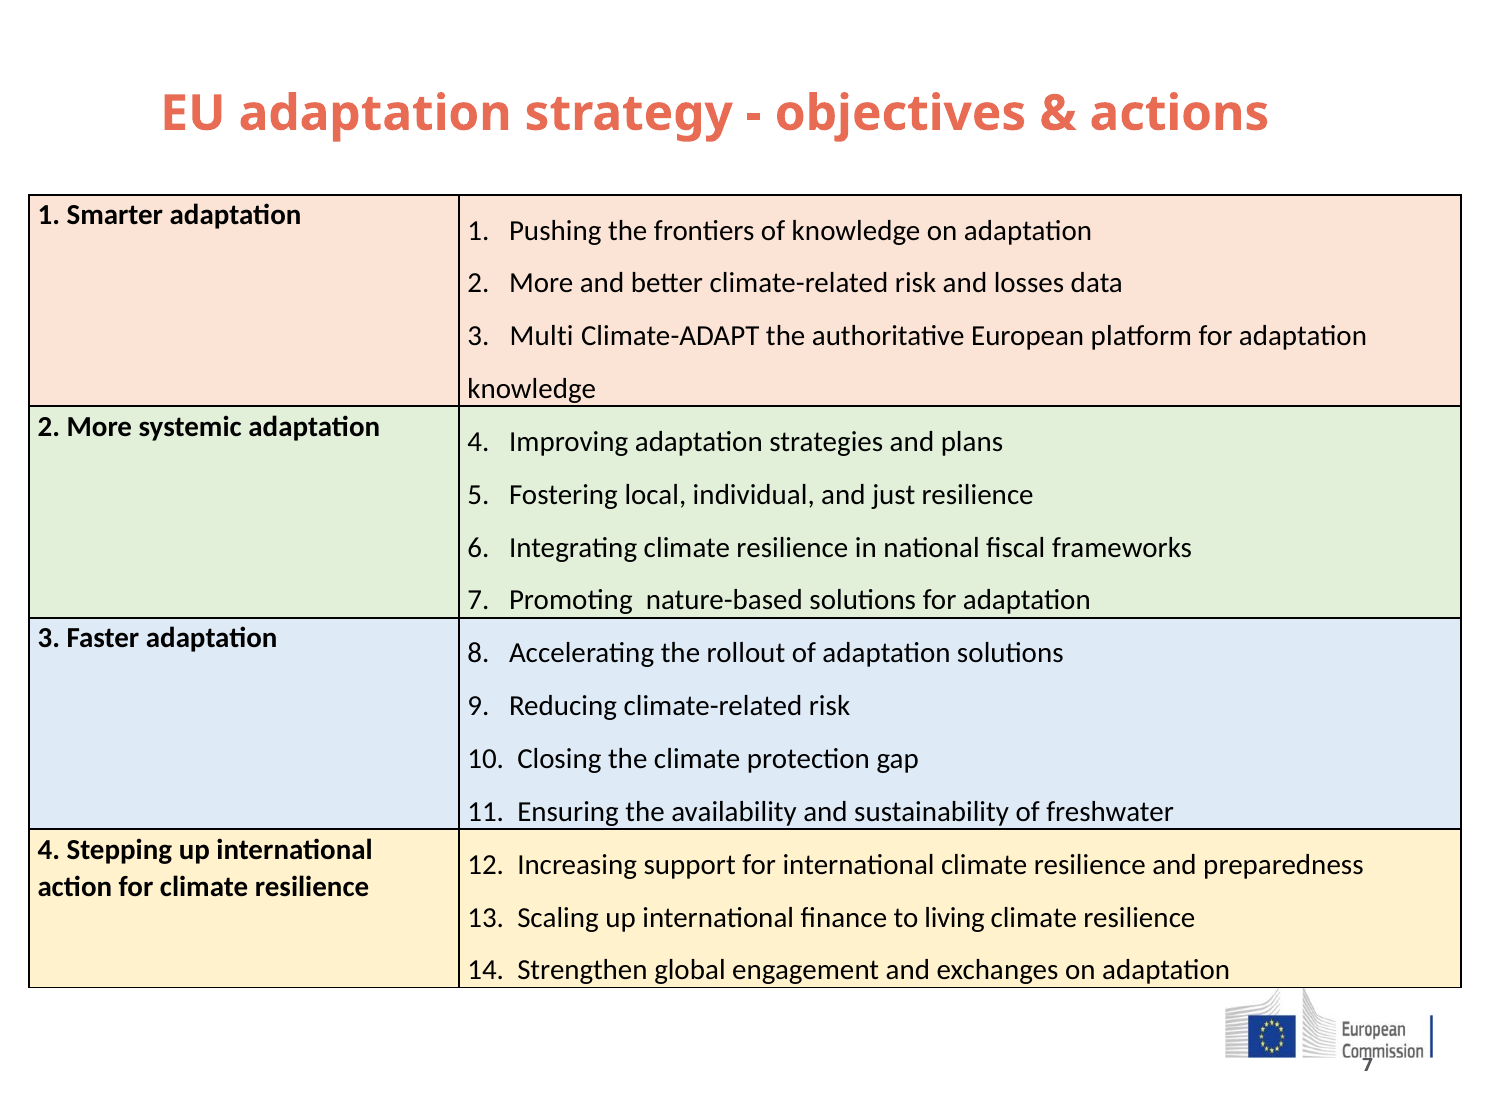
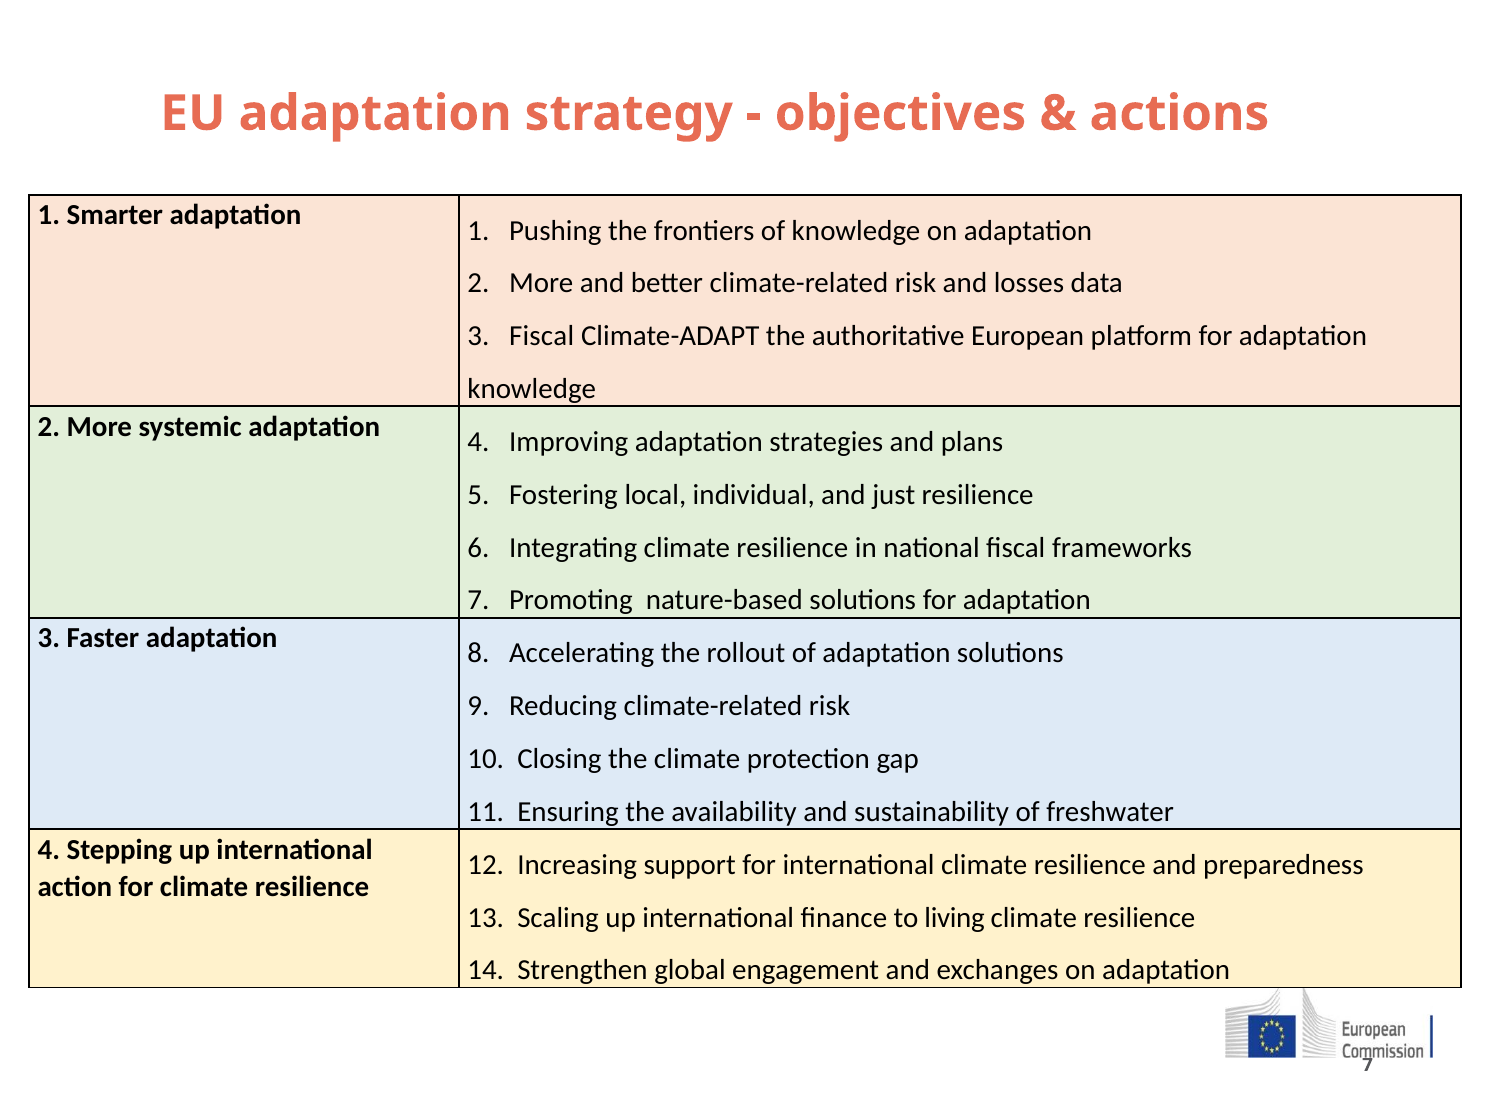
3 Multi: Multi -> Fiscal
